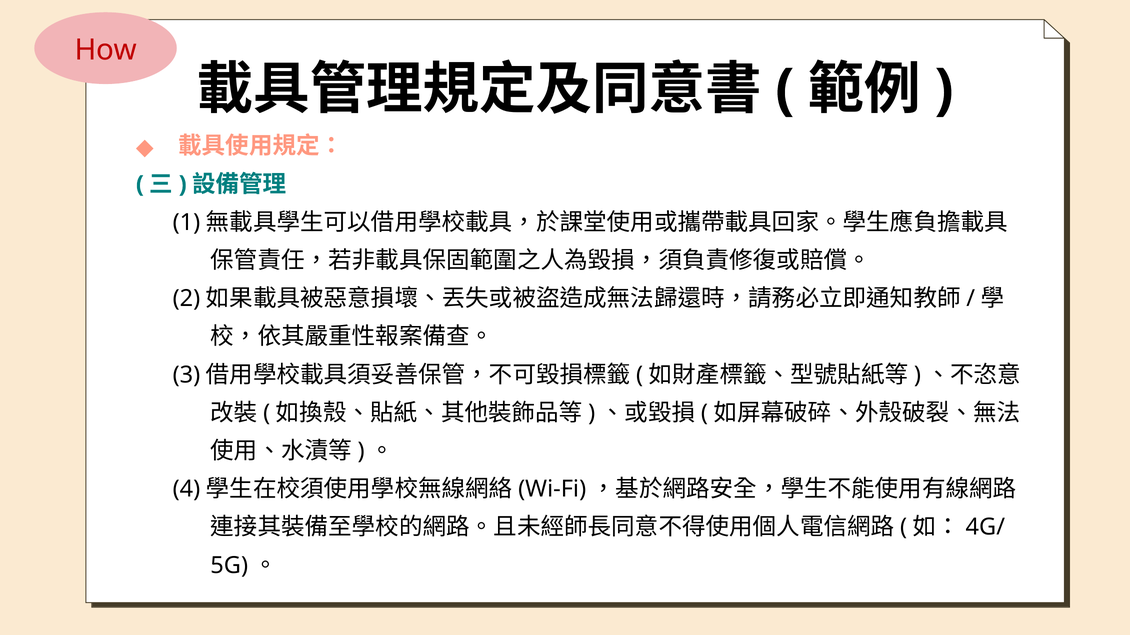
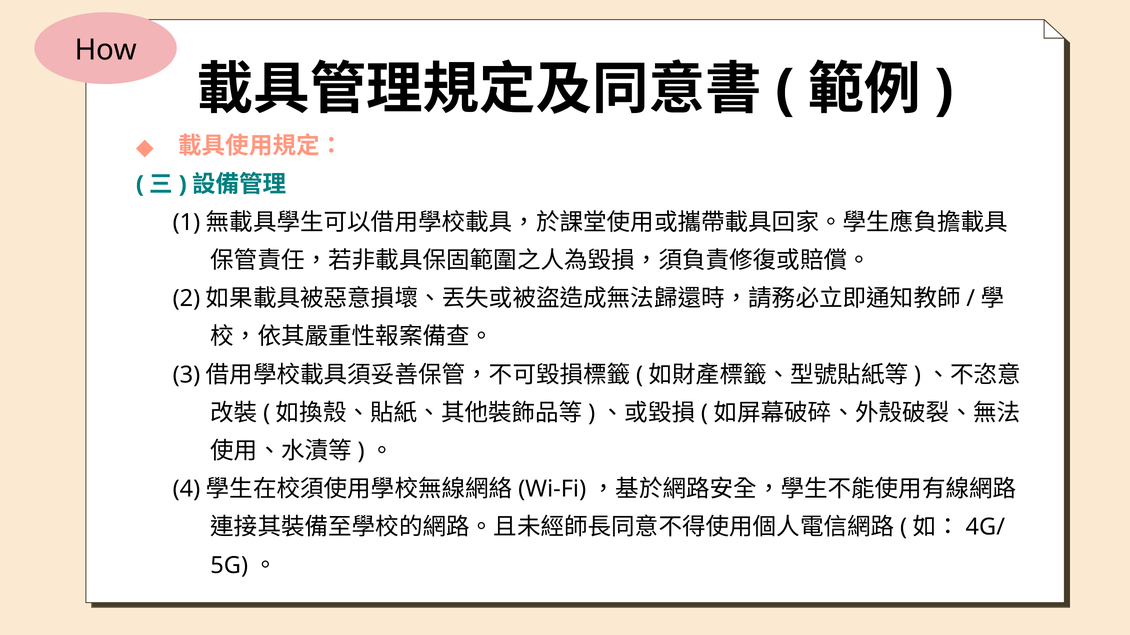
How colour: red -> black
